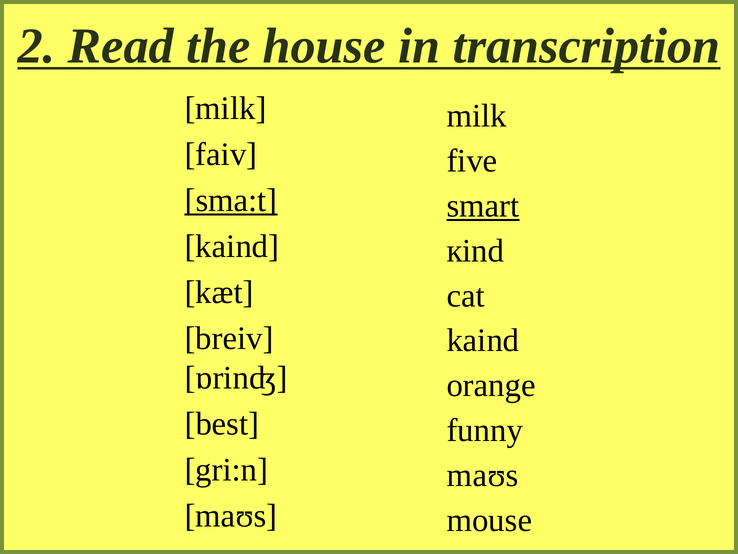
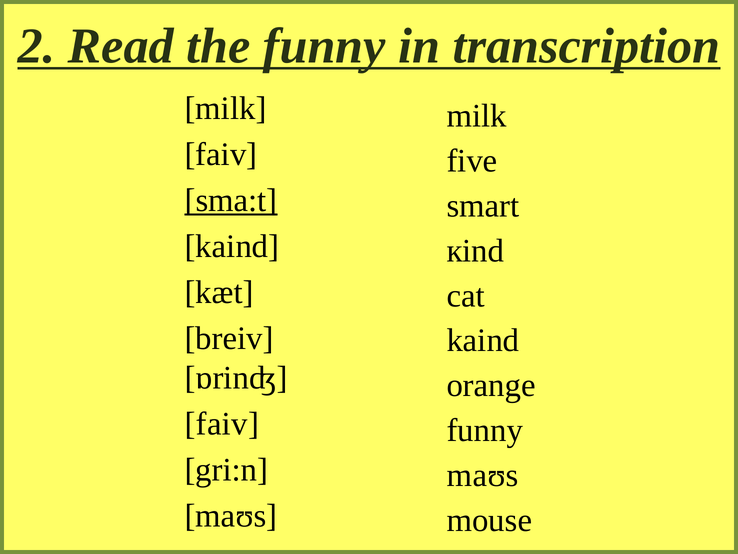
the house: house -> funny
smart underline: present -> none
best at (222, 423): best -> faiv
